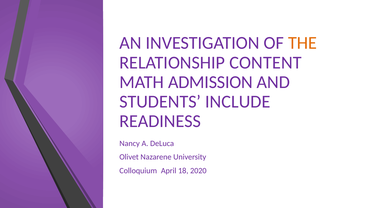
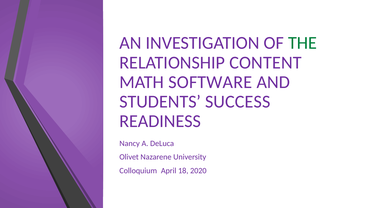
THE colour: orange -> green
ADMISSION: ADMISSION -> SOFTWARE
INCLUDE: INCLUDE -> SUCCESS
